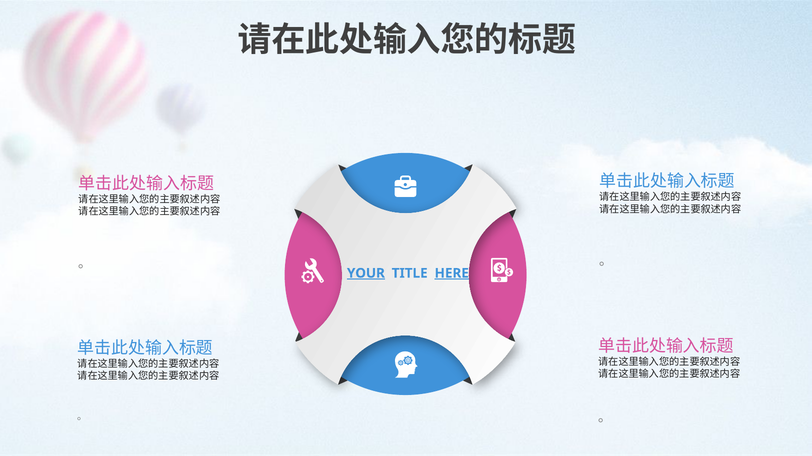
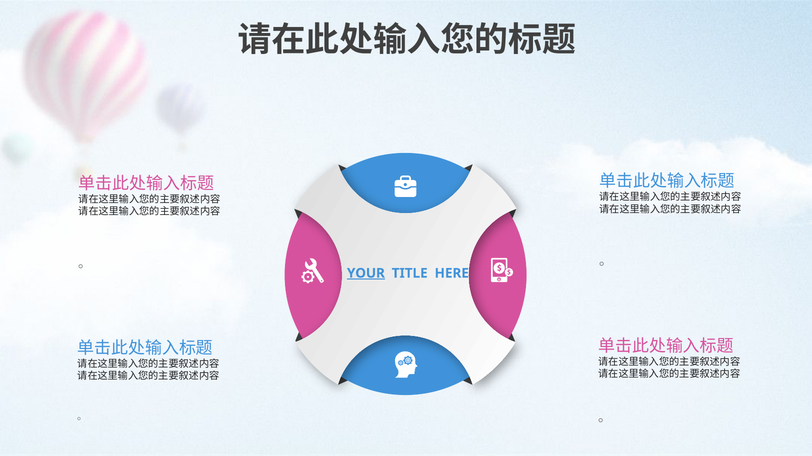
HERE underline: present -> none
